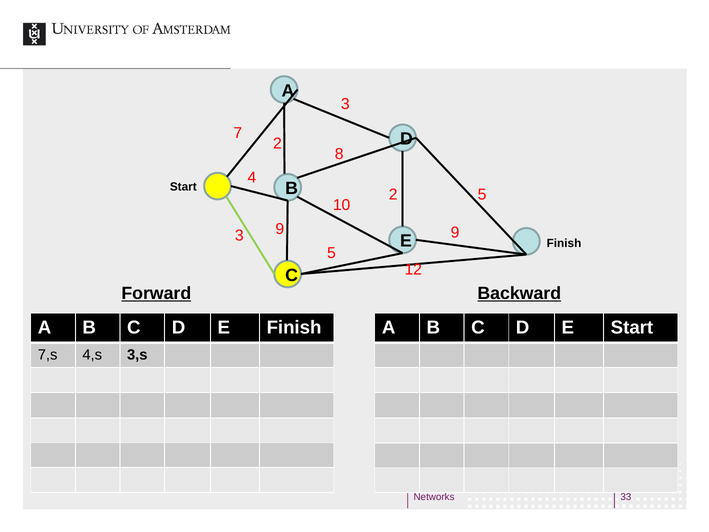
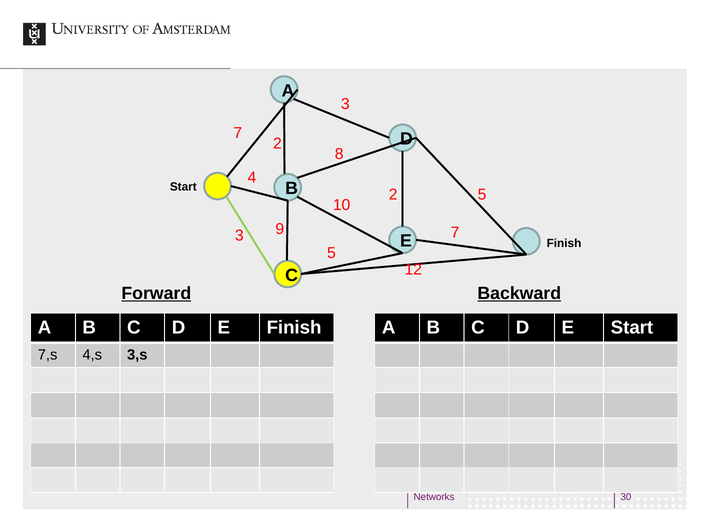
9 9: 9 -> 7
33: 33 -> 30
